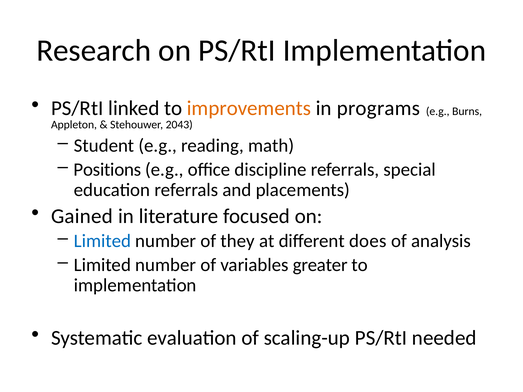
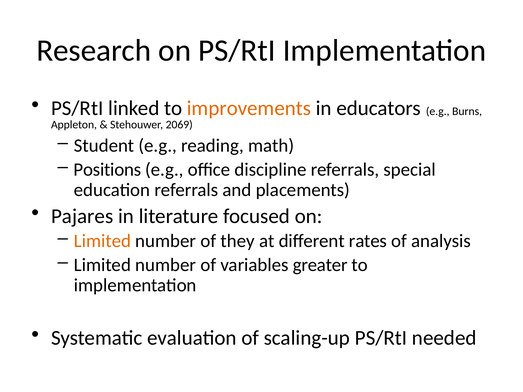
programs: programs -> educators
2043: 2043 -> 2069
Gained: Gained -> Pajares
Limited at (102, 241) colour: blue -> orange
does: does -> rates
